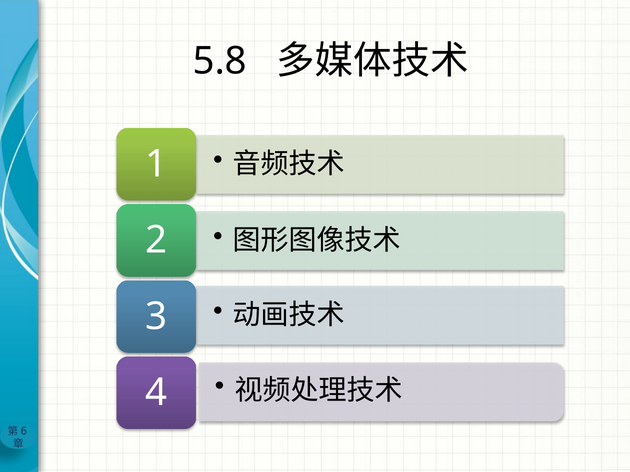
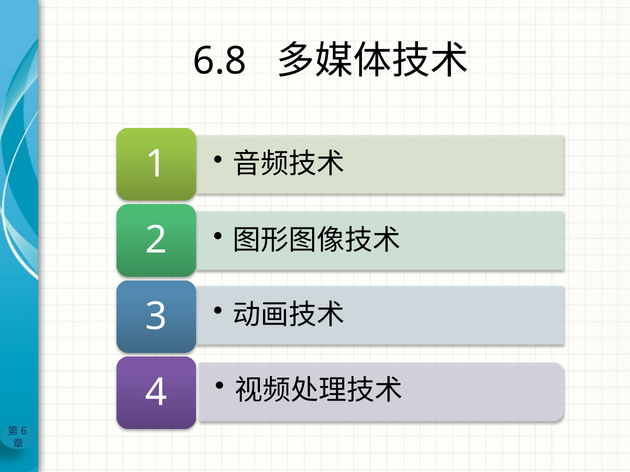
5.8: 5.8 -> 6.8
